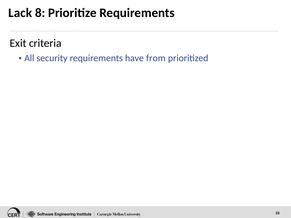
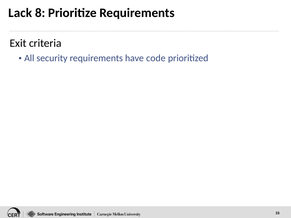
from: from -> code
